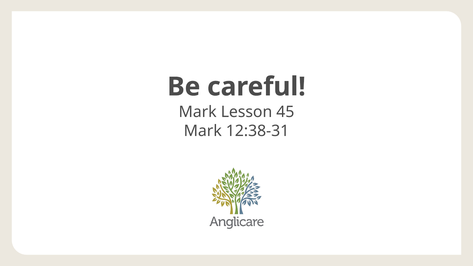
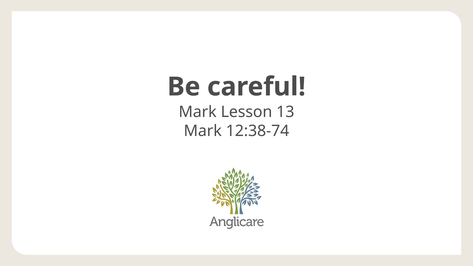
45: 45 -> 13
12:38-31: 12:38-31 -> 12:38-74
